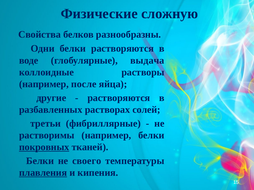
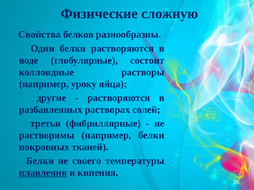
выдача: выдача -> состоит
после: после -> уроку
покровных underline: present -> none
